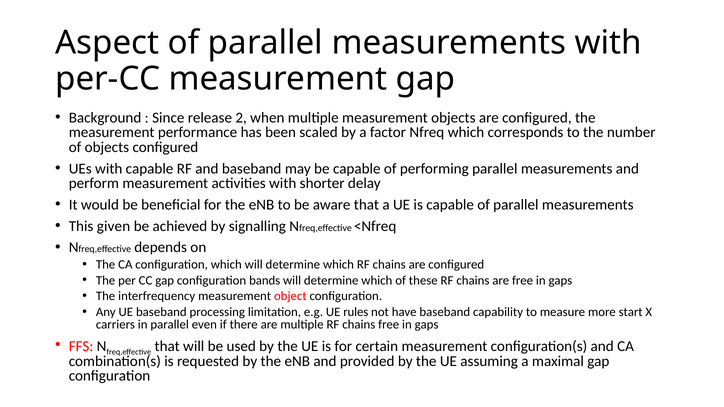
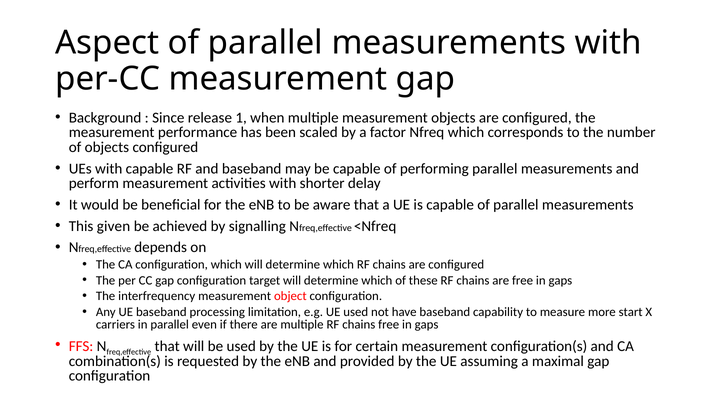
2: 2 -> 1
bands: bands -> target
UE rules: rules -> used
